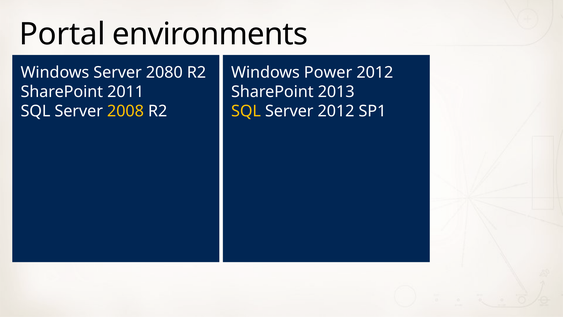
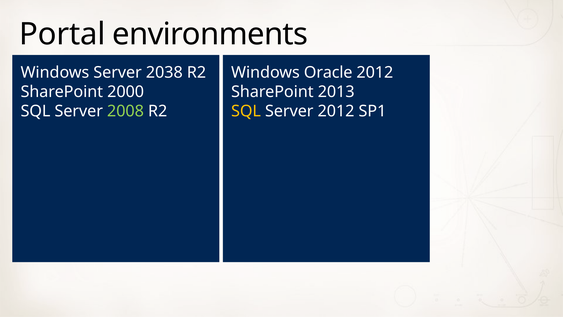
2080: 2080 -> 2038
Power: Power -> Oracle
2011: 2011 -> 2000
2008 colour: yellow -> light green
